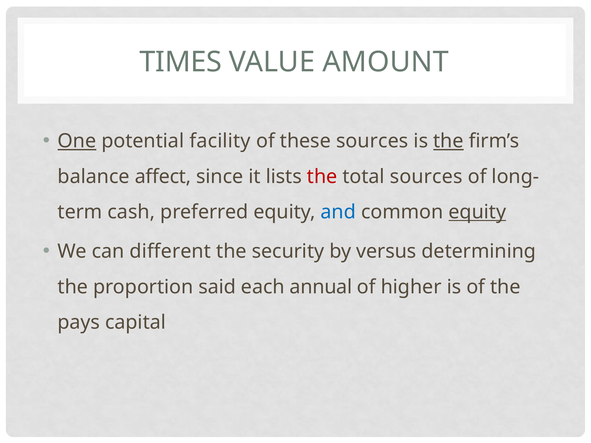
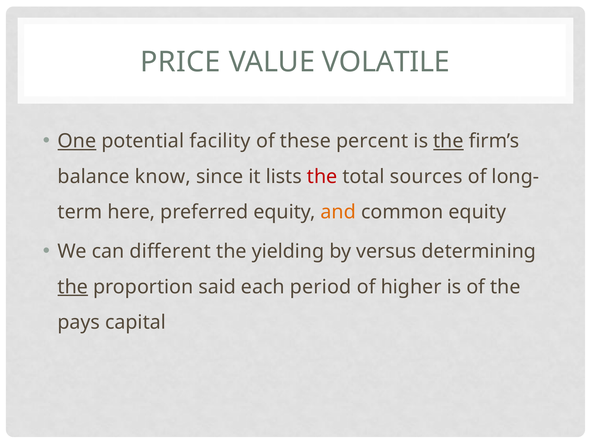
TIMES: TIMES -> PRICE
AMOUNT: AMOUNT -> VOLATILE
these sources: sources -> percent
affect: affect -> know
cash: cash -> here
and colour: blue -> orange
equity at (477, 212) underline: present -> none
security: security -> yielding
the at (73, 287) underline: none -> present
annual: annual -> period
